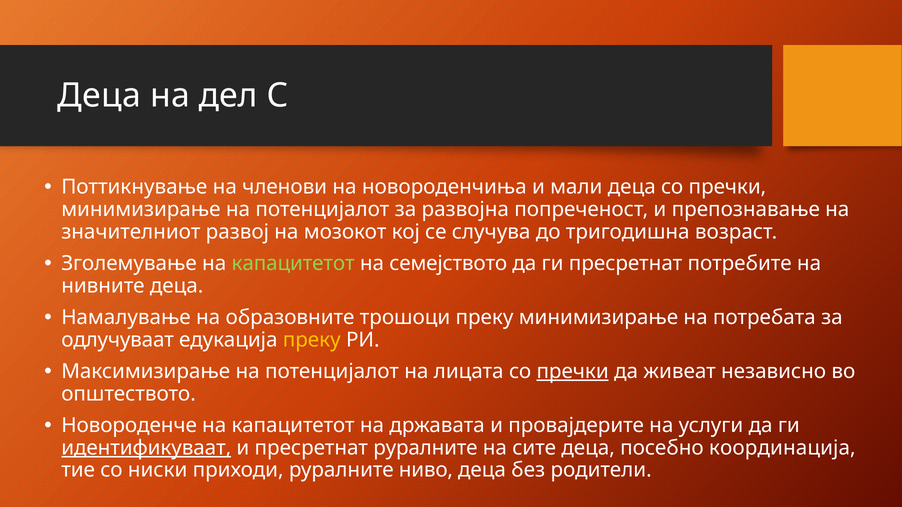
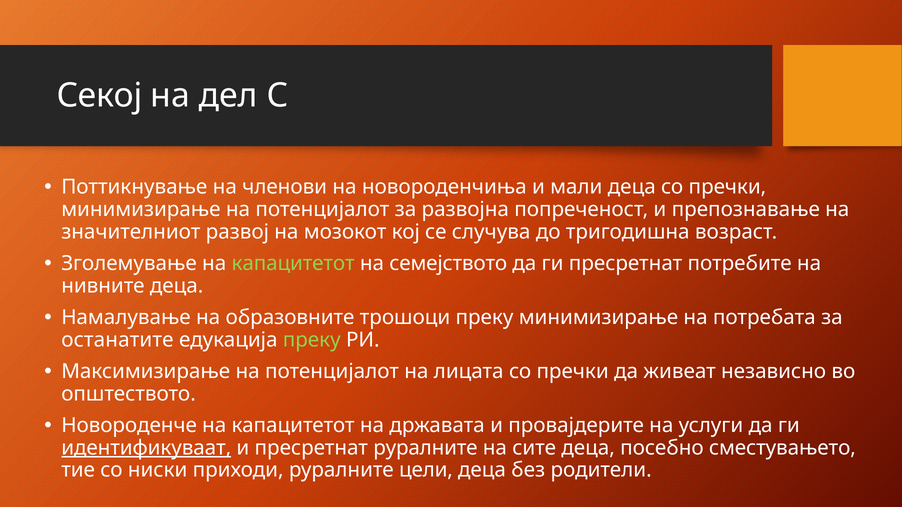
Деца at (99, 95): Деца -> Секој
одлучуваат: одлучуваат -> останатите
преку at (312, 340) colour: yellow -> light green
пречки at (573, 372) underline: present -> none
координација: координација -> сместувањето
ниво: ниво -> цели
